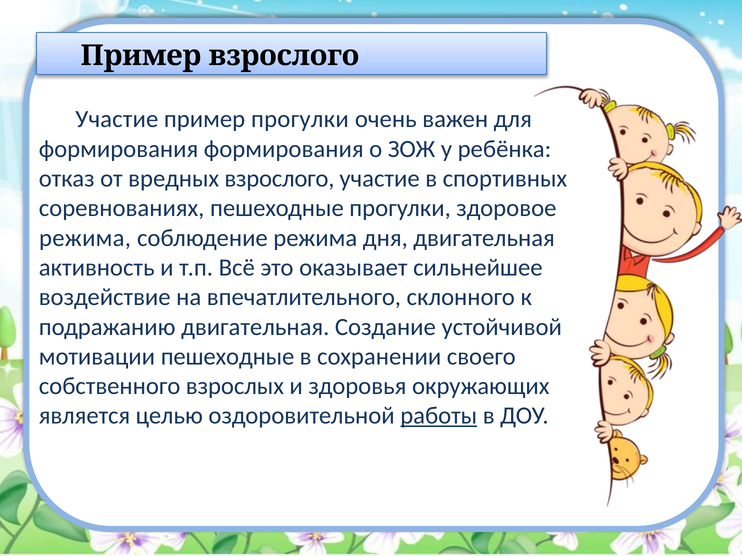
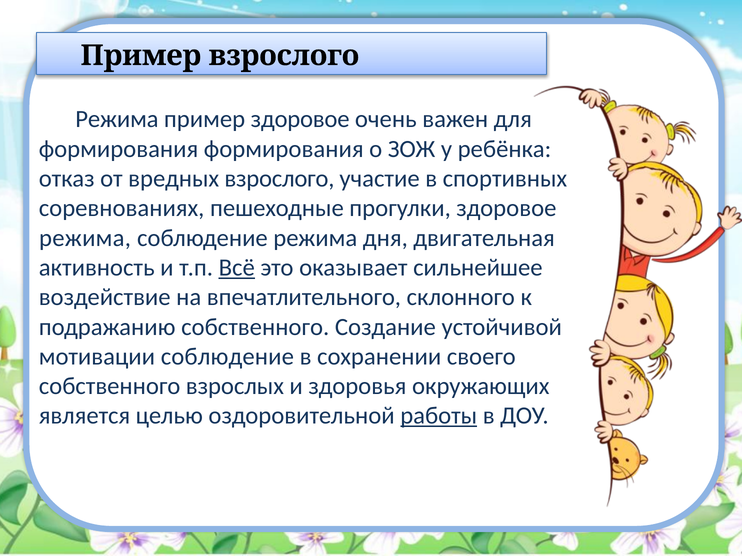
Участие at (117, 119): Участие -> Режима
пример прогулки: прогулки -> здоровое
Всё underline: none -> present
подражанию двигательная: двигательная -> собственного
мотивации пешеходные: пешеходные -> соблюдение
